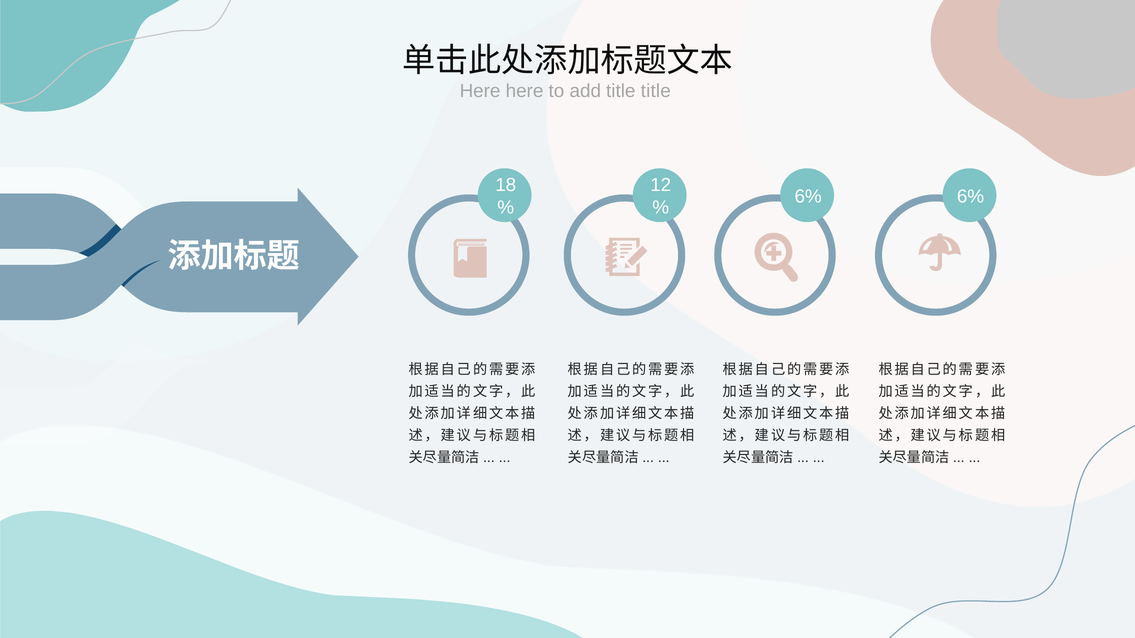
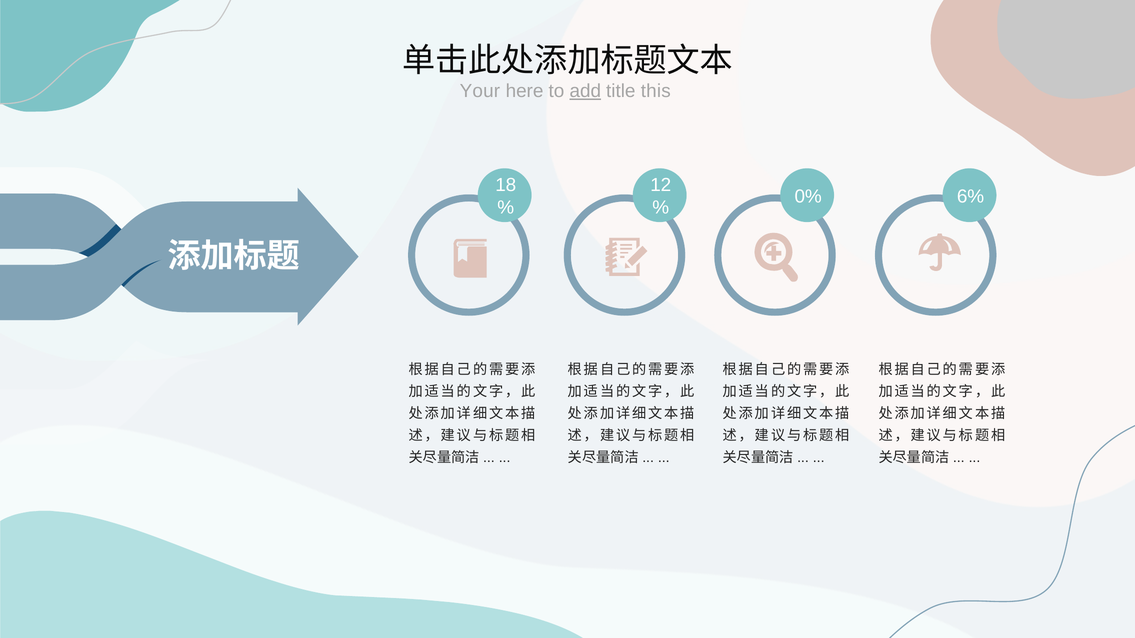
Here at (480, 91): Here -> Your
add underline: none -> present
title title: title -> this
6% at (808, 197): 6% -> 0%
